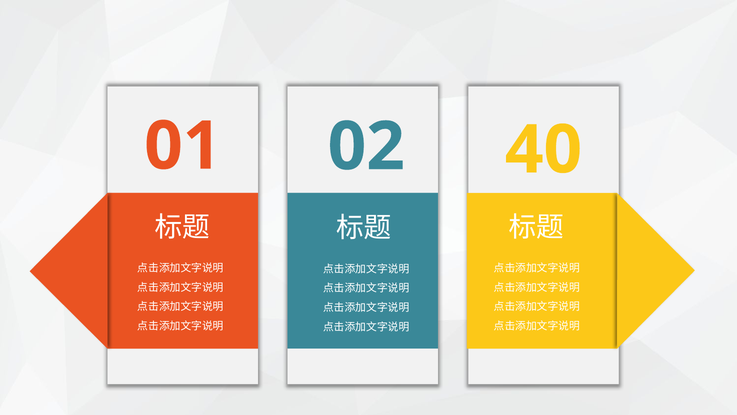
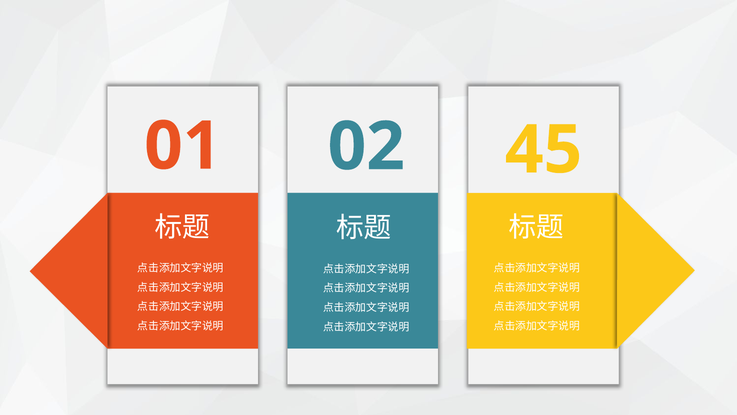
40: 40 -> 45
